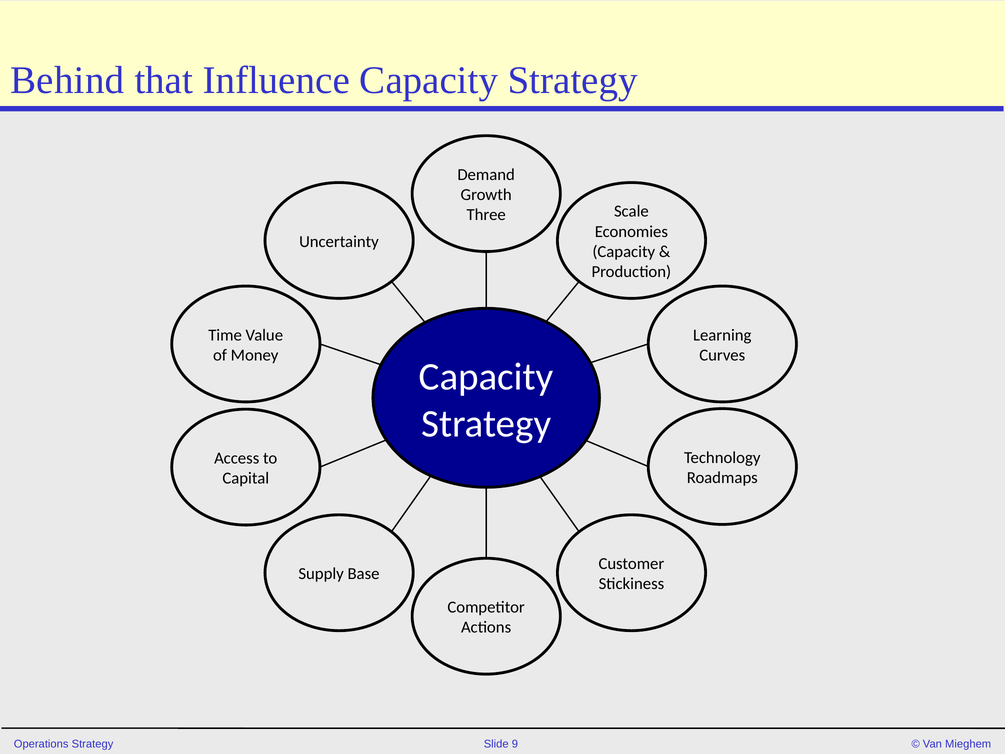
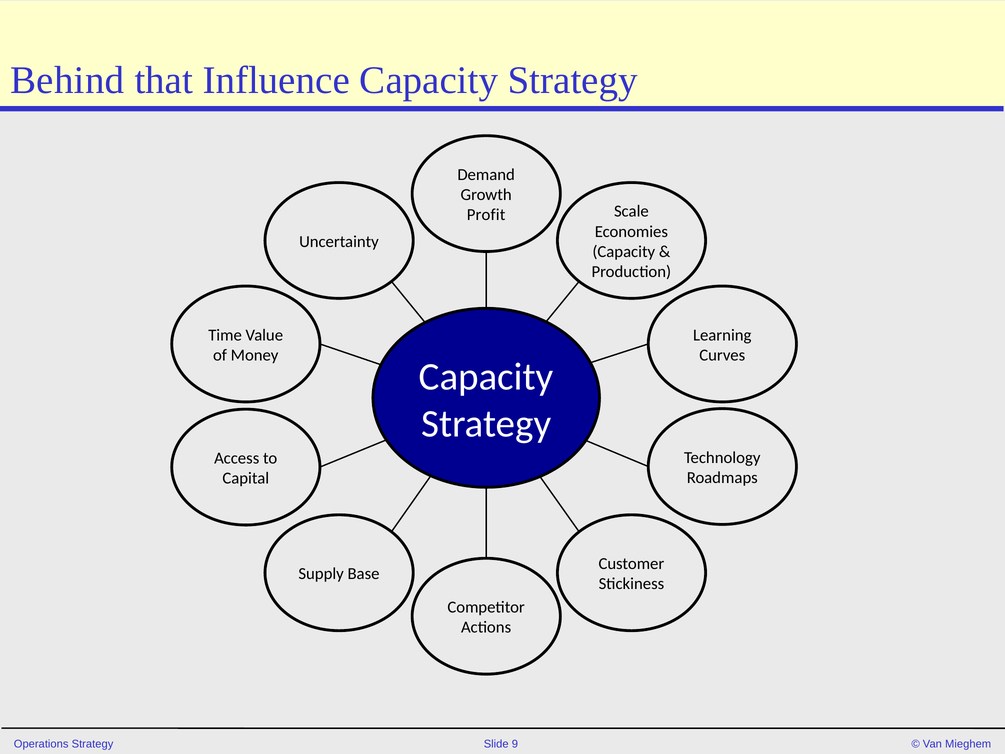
Three: Three -> Profit
